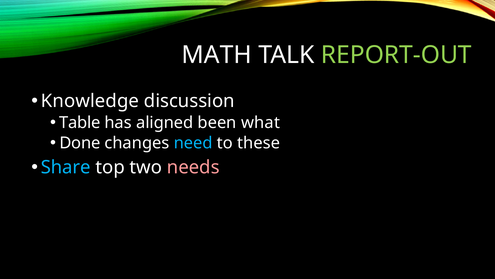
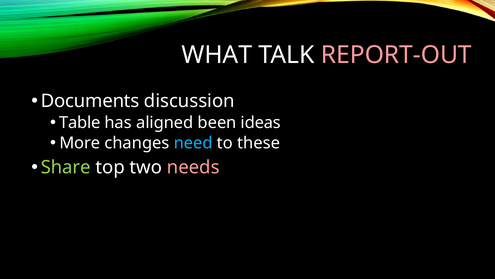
MATH: MATH -> WHAT
REPORT-OUT colour: light green -> pink
Knowledge: Knowledge -> Documents
what: what -> ideas
Done: Done -> More
Share colour: light blue -> light green
